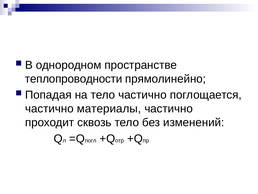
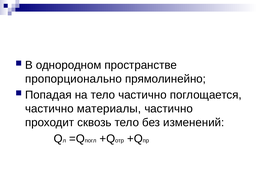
теплопроводности: теплопроводности -> пропорционально
